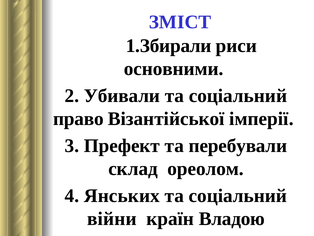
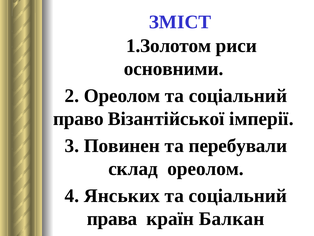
1.Збирали: 1.Збирали -> 1.Золотом
2 Убивали: Убивали -> Ореолом
Префект: Префект -> Повинен
війни: війни -> права
Владою: Владою -> Балкан
